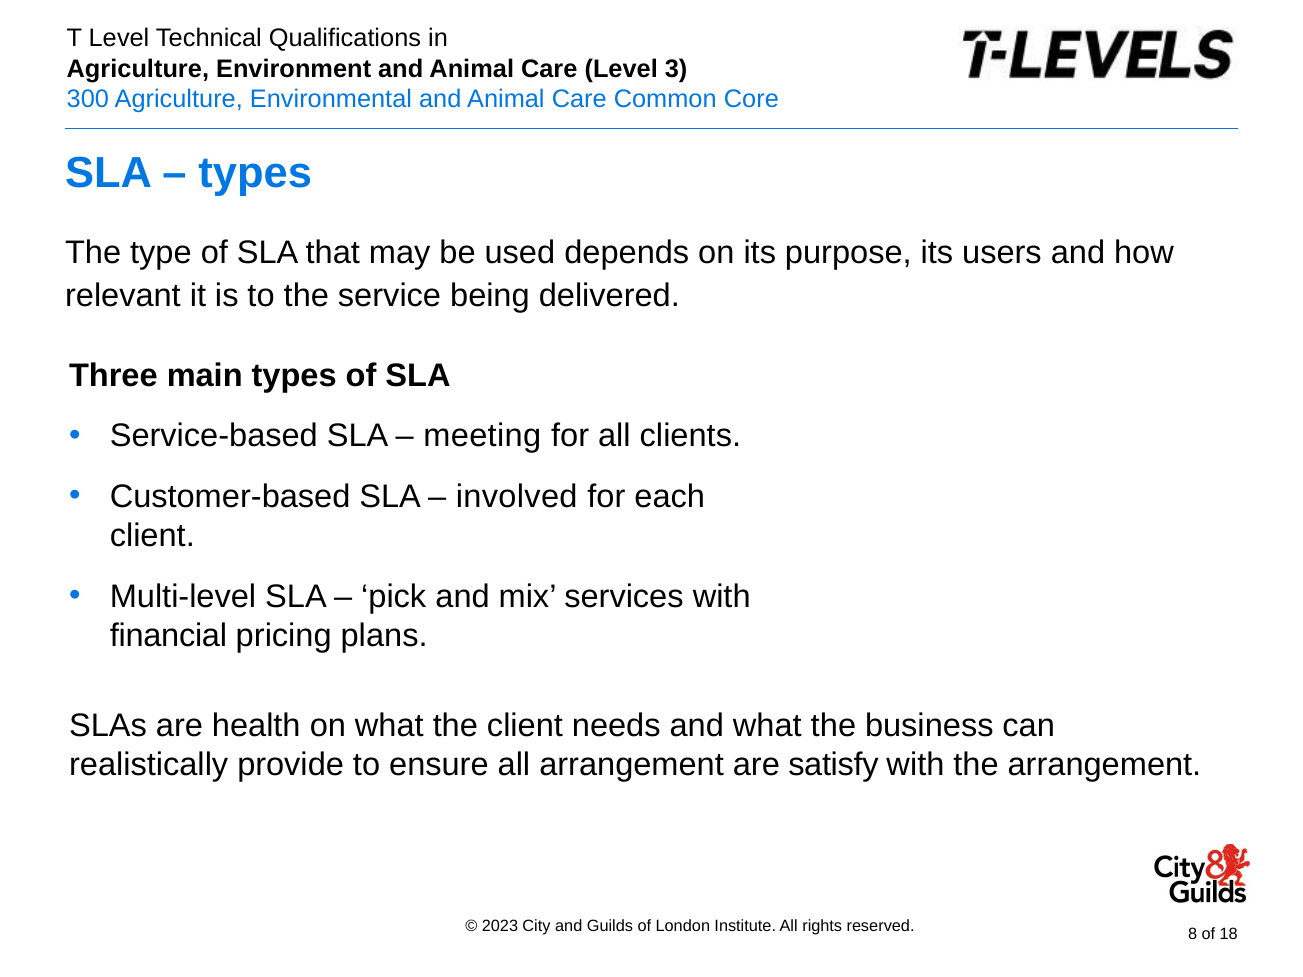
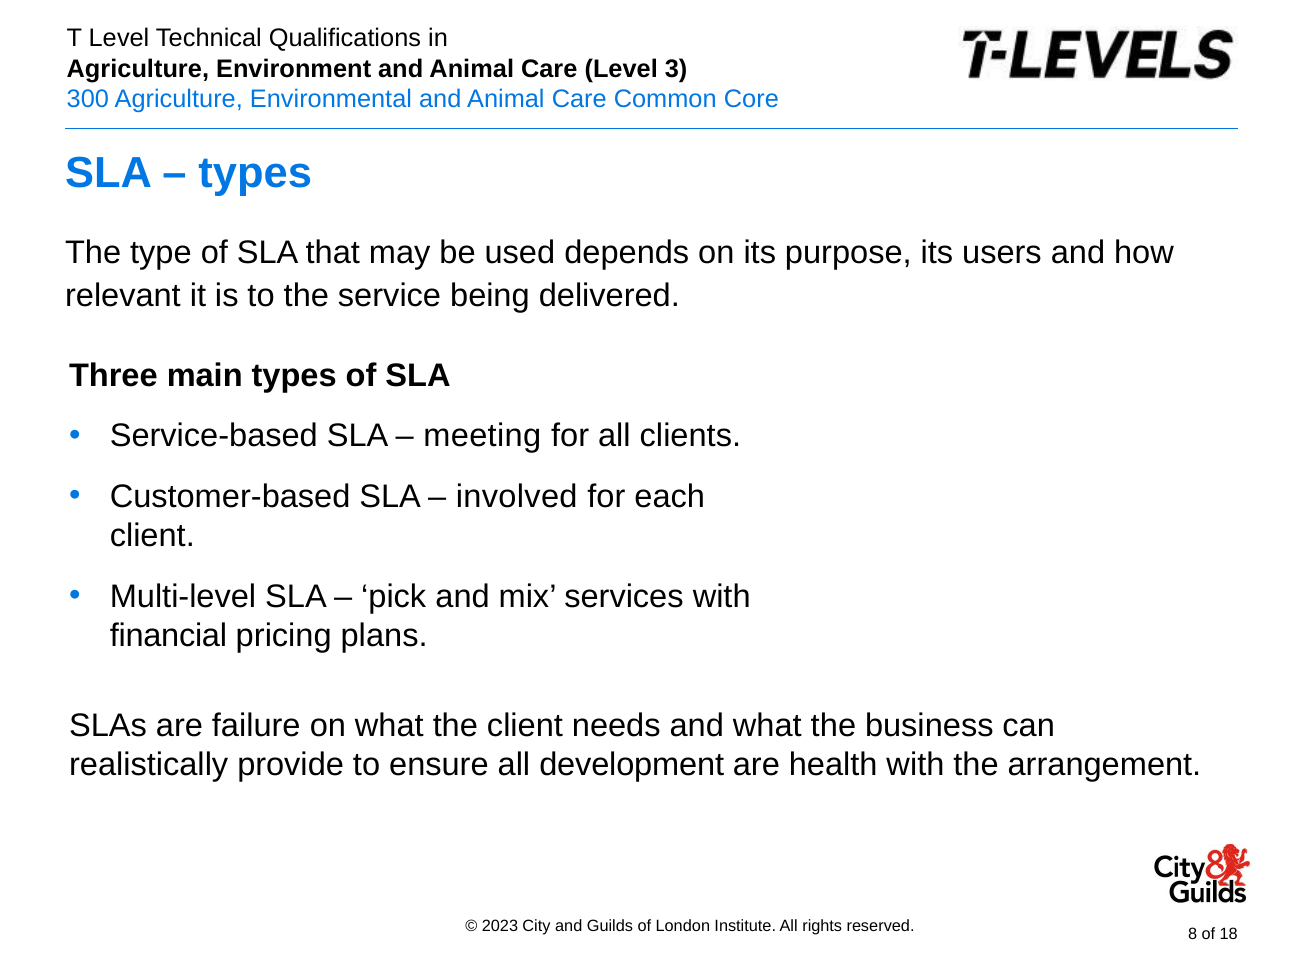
health: health -> failure
all arrangement: arrangement -> development
satisfy: satisfy -> health
